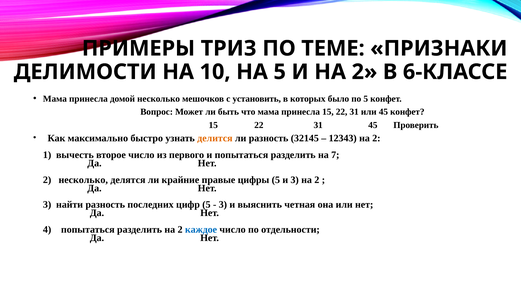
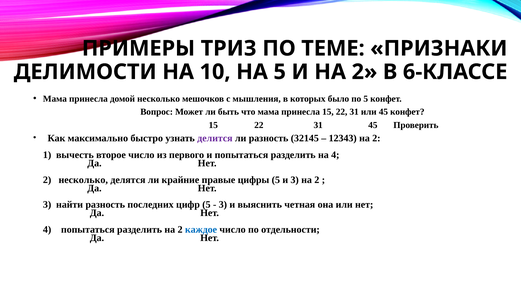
установить: установить -> мышления
делится colour: orange -> purple
на 7: 7 -> 4
